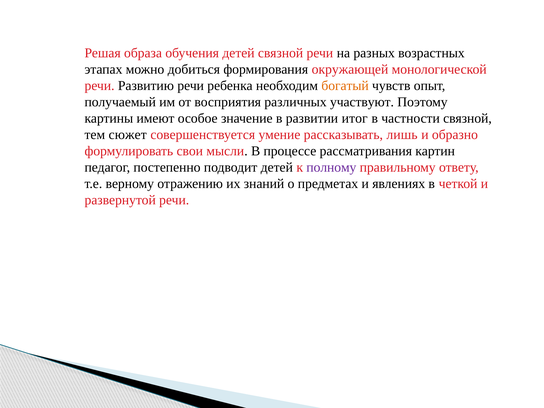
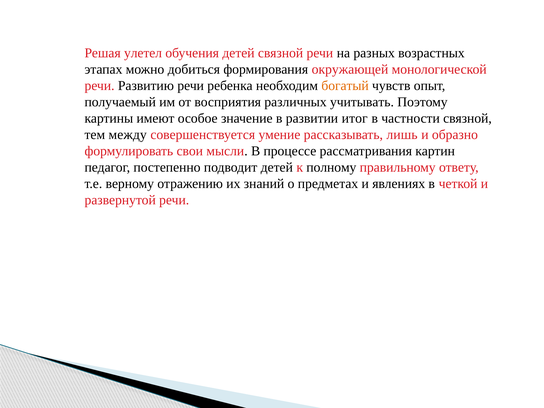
образа: образа -> улетел
участвуют: участвуют -> учитывать
сюжет: сюжет -> между
полному colour: purple -> black
